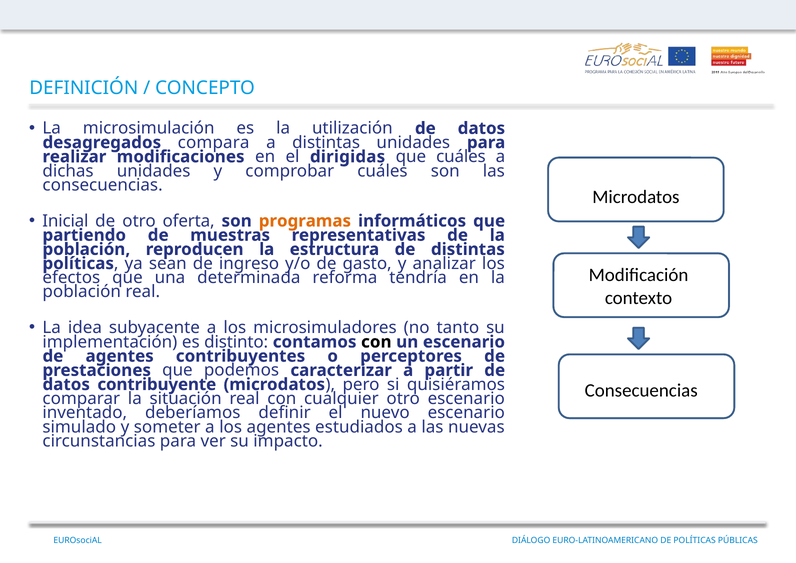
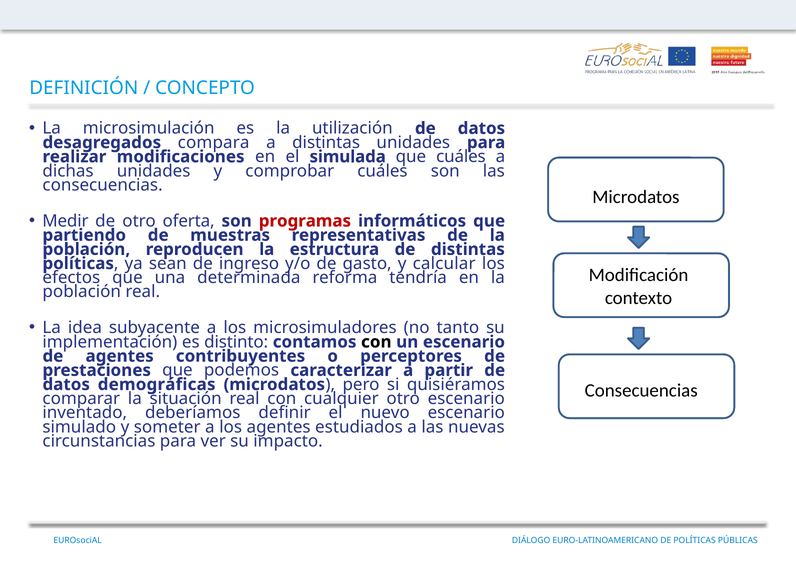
dirigidas: dirigidas -> simulada
Inicial: Inicial -> Medir
programas colour: orange -> red
analizar: analizar -> calcular
contribuyente: contribuyente -> demográficas
